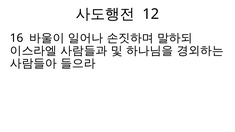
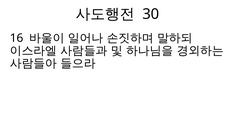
12: 12 -> 30
